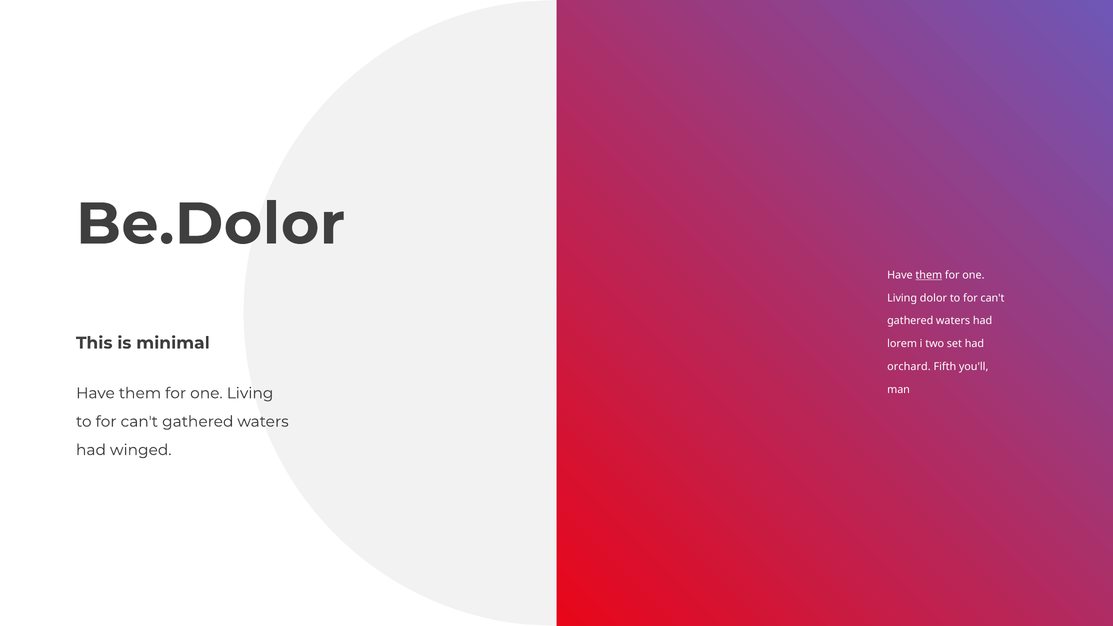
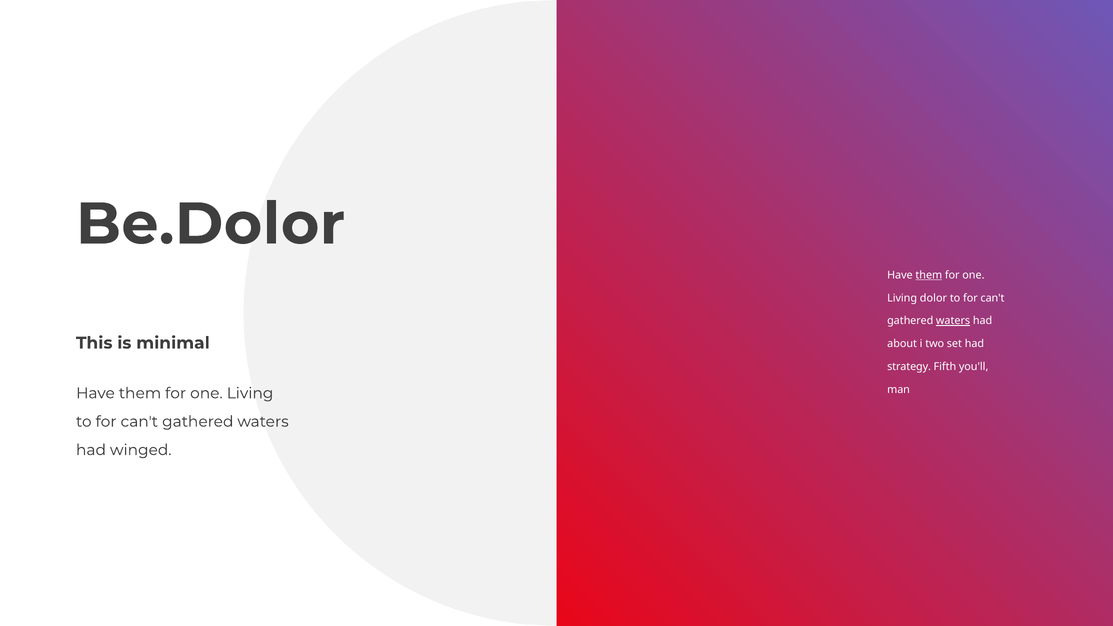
waters at (953, 321) underline: none -> present
lorem: lorem -> about
orchard: orchard -> strategy
